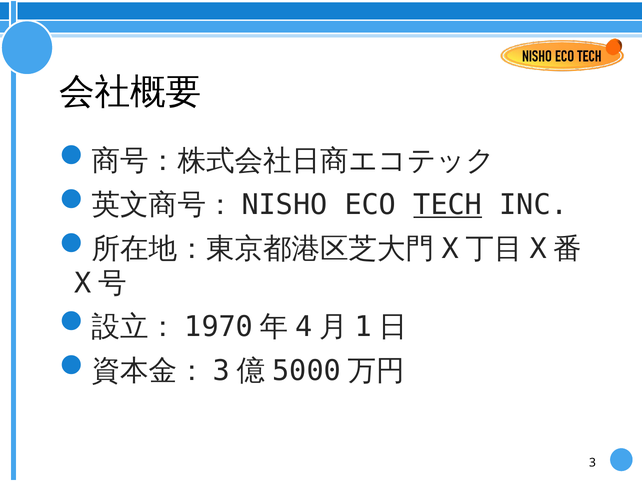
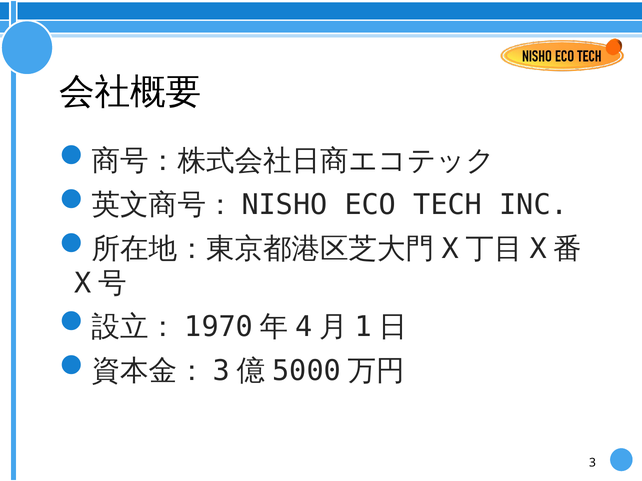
TECH underline: present -> none
